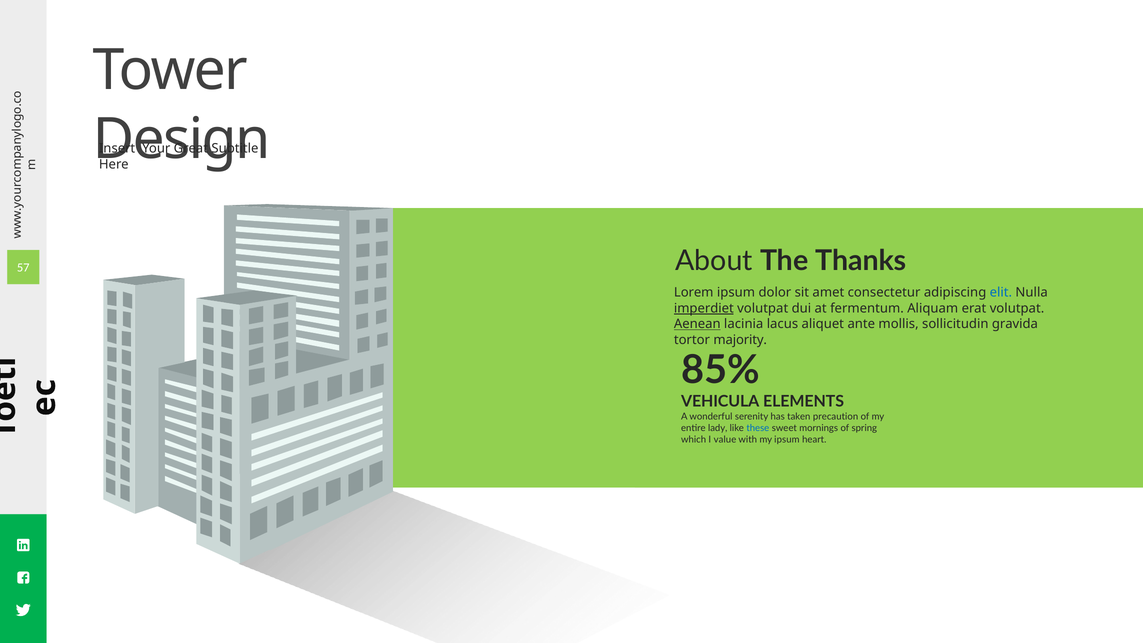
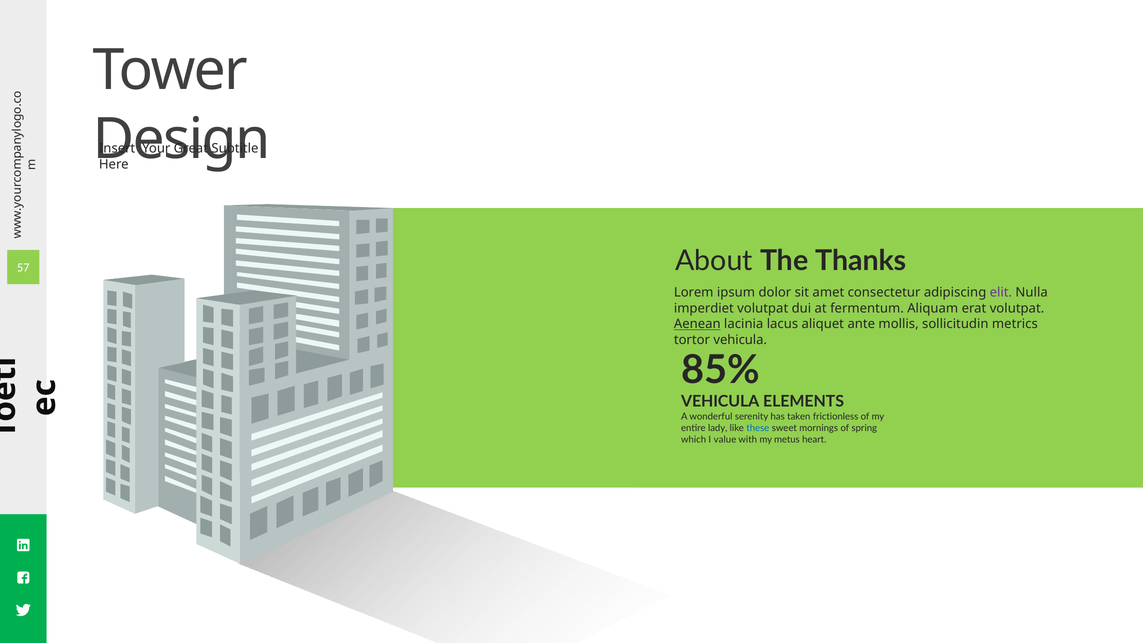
elit colour: blue -> purple
imperdiet underline: present -> none
gravida: gravida -> metrics
tortor majority: majority -> vehicula
precaution: precaution -> frictionless
my ipsum: ipsum -> metus
